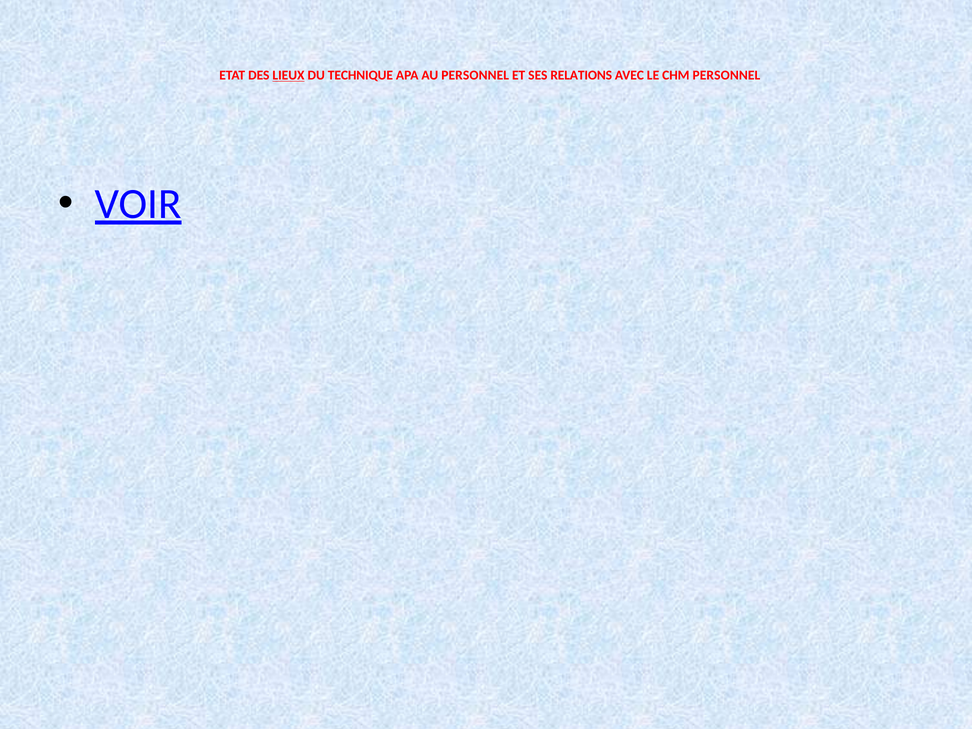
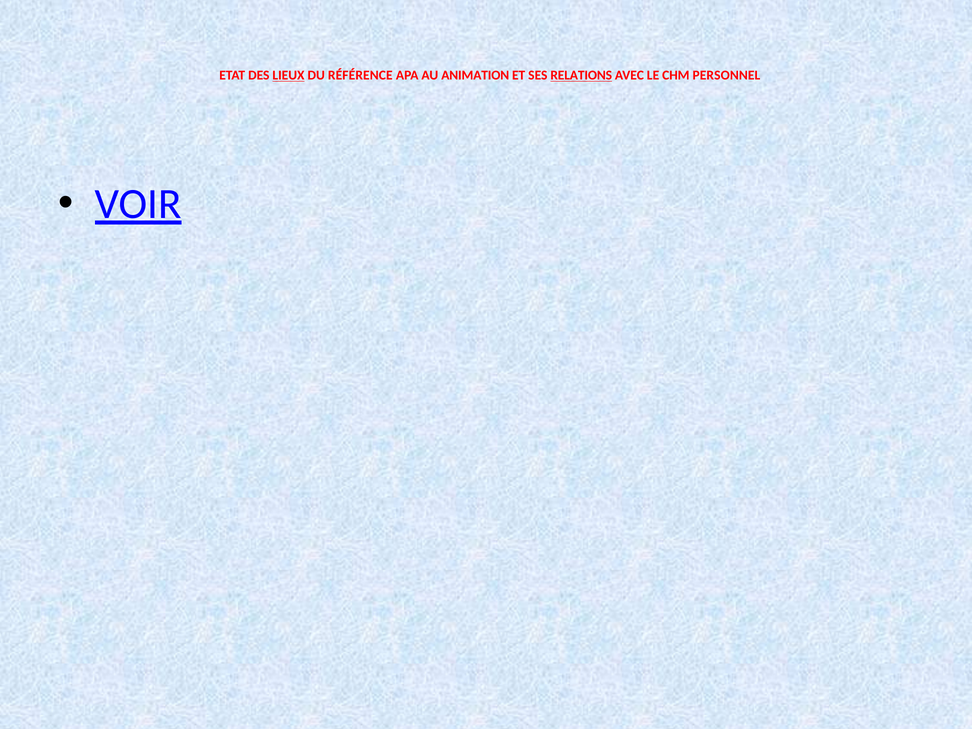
TECHNIQUE: TECHNIQUE -> RÉFÉRENCE
AU PERSONNEL: PERSONNEL -> ANIMATION
RELATIONS underline: none -> present
